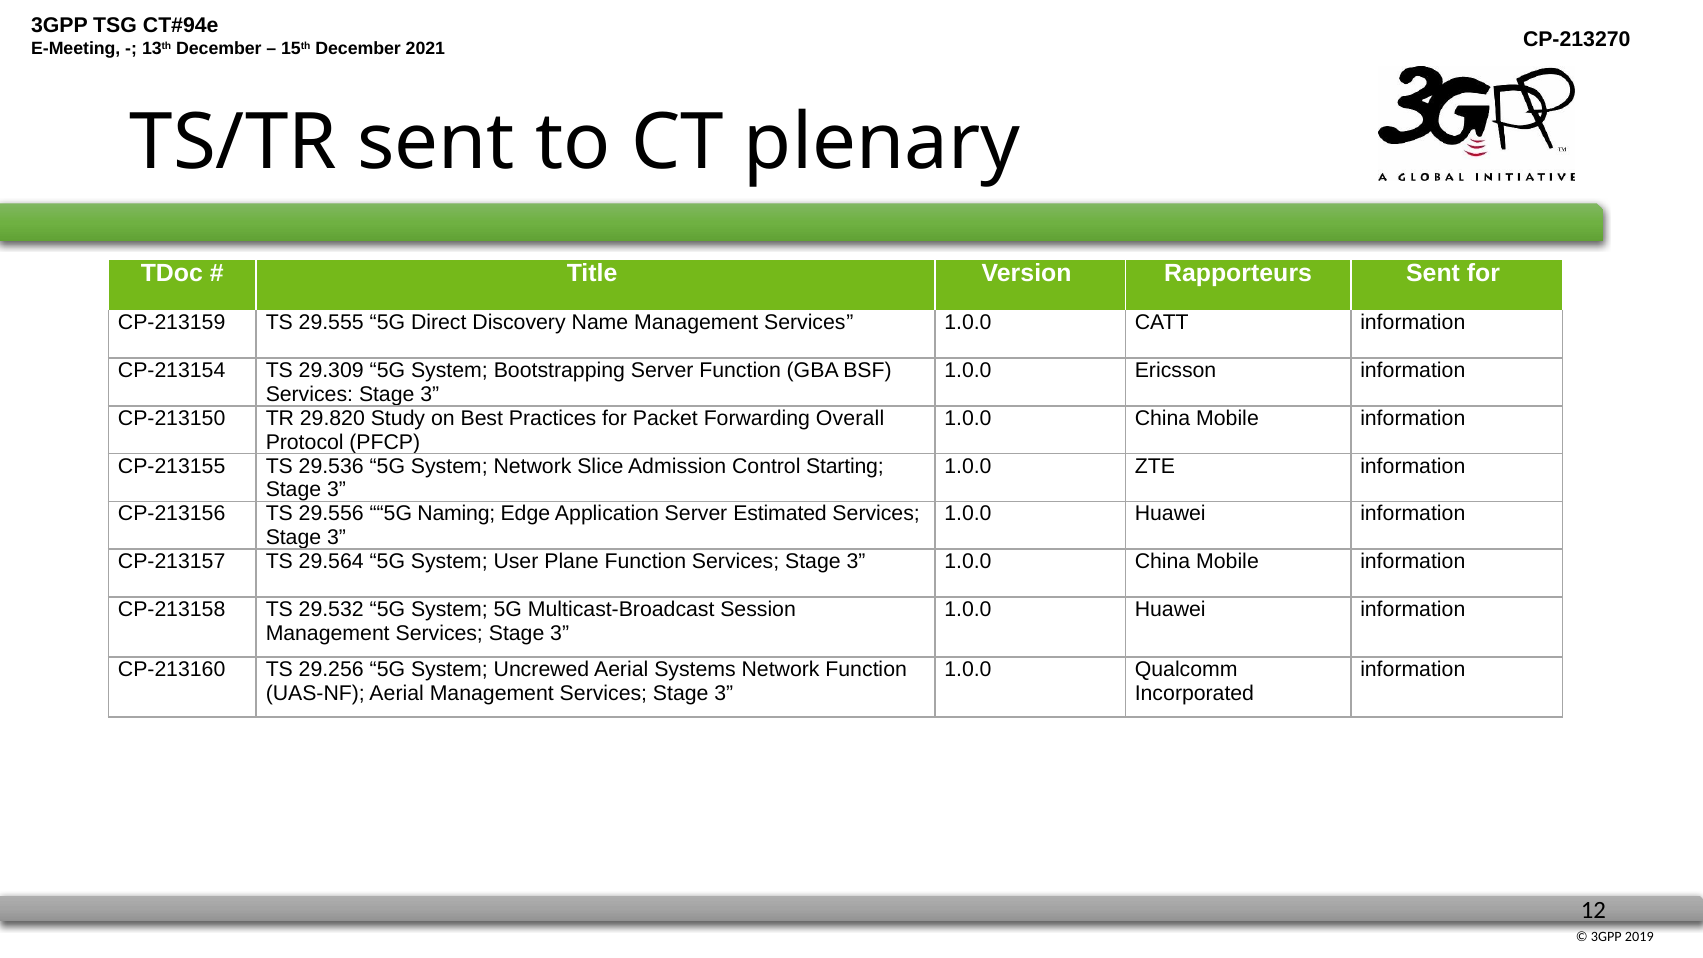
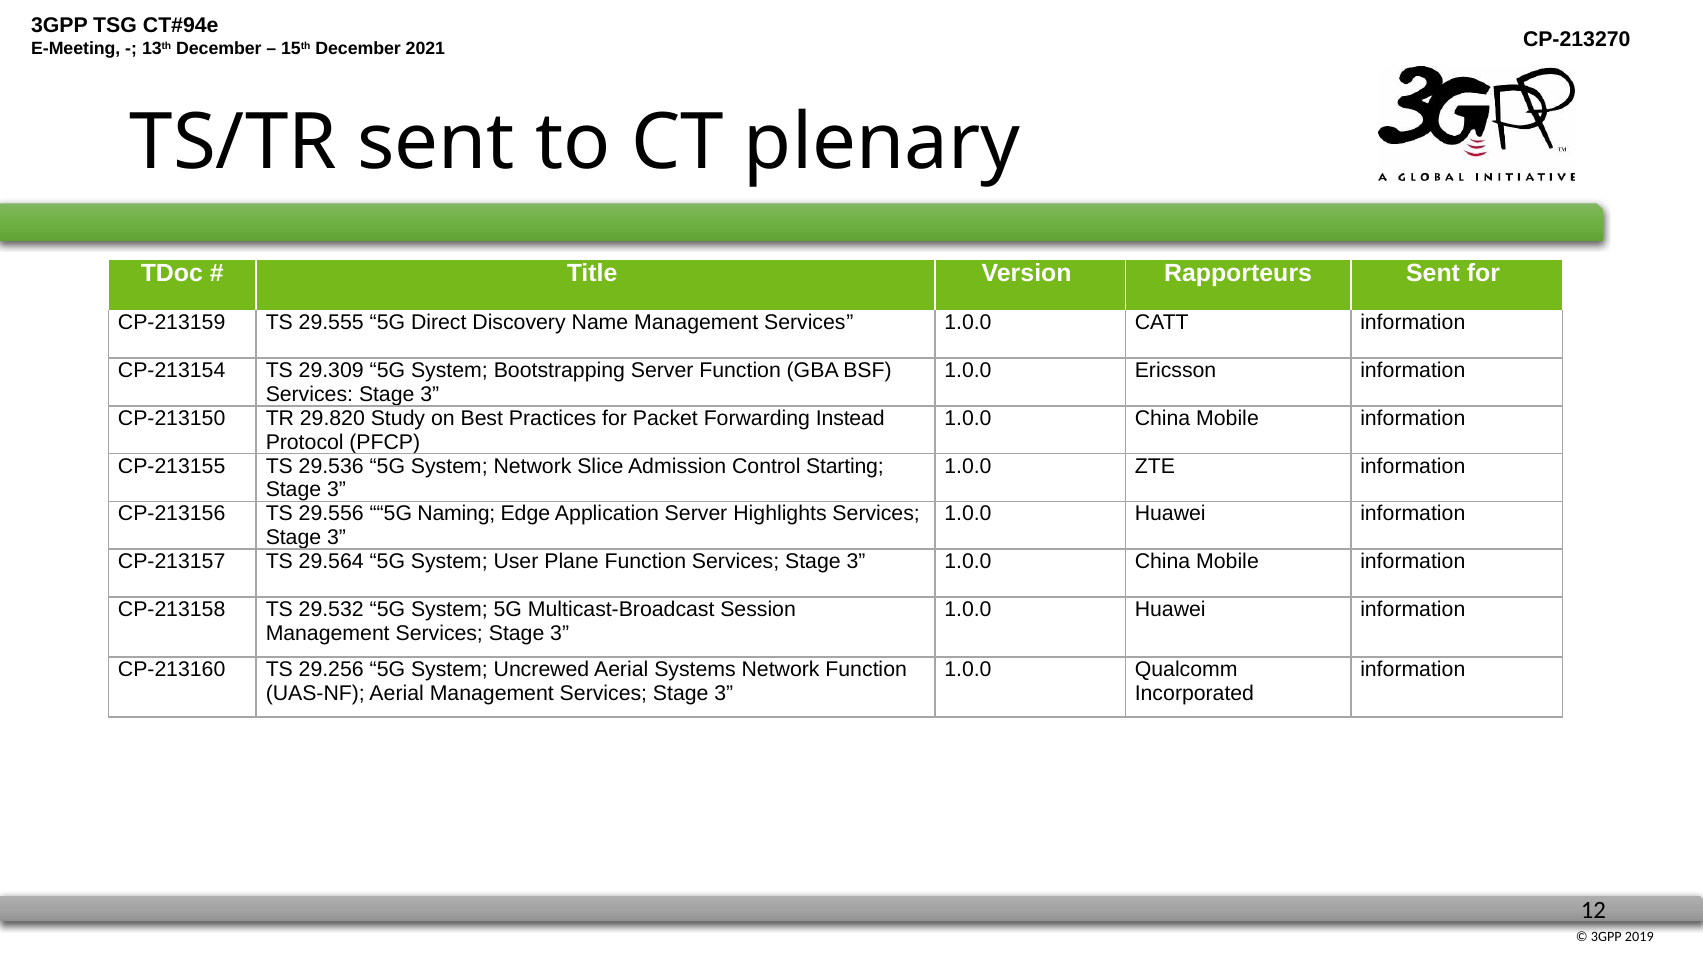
Overall: Overall -> Instead
Estimated: Estimated -> Highlights
